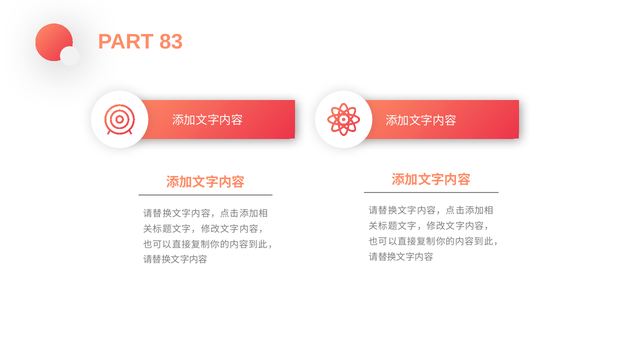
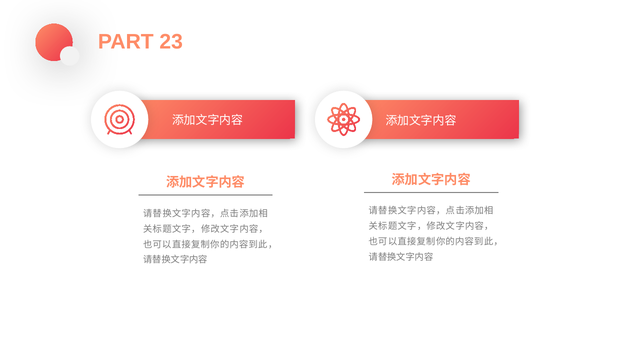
83: 83 -> 23
